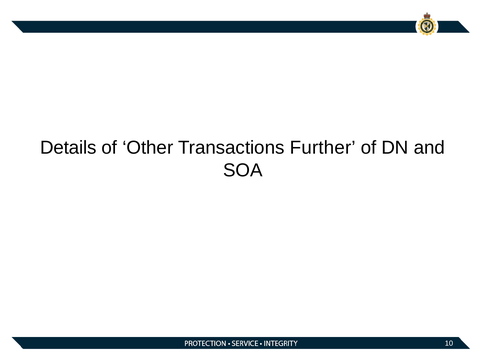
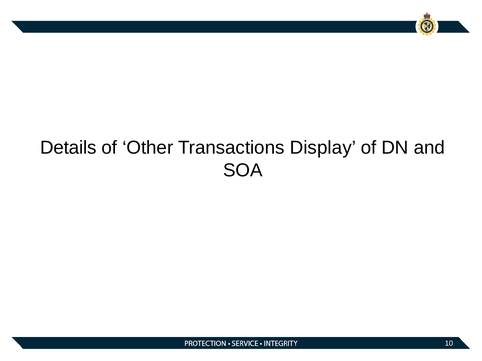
Further: Further -> Display
